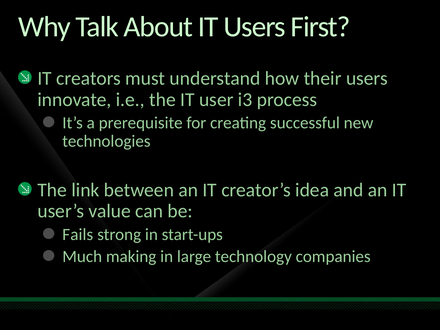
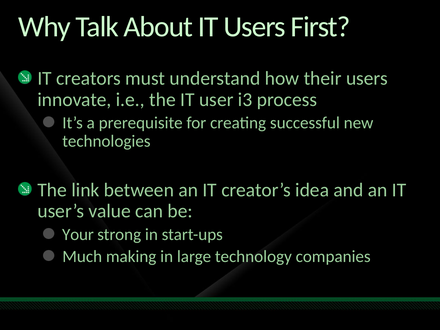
Fails: Fails -> Your
